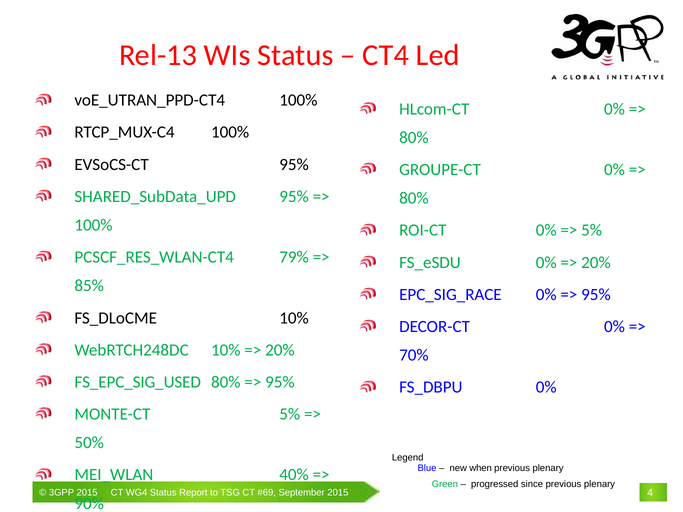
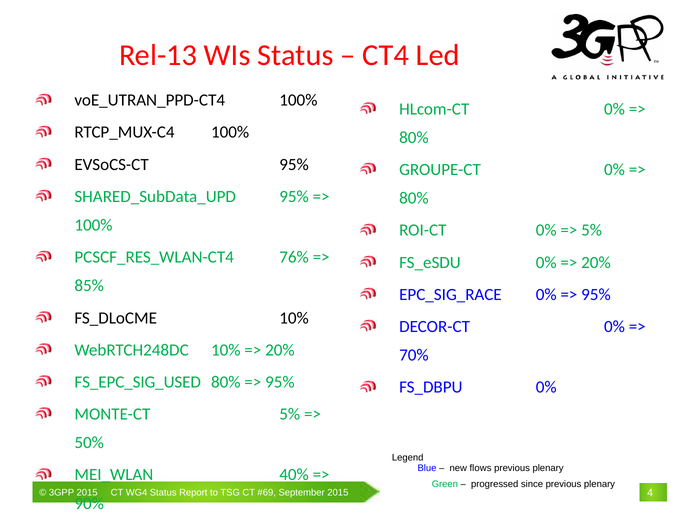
79%: 79% -> 76%
when: when -> flows
